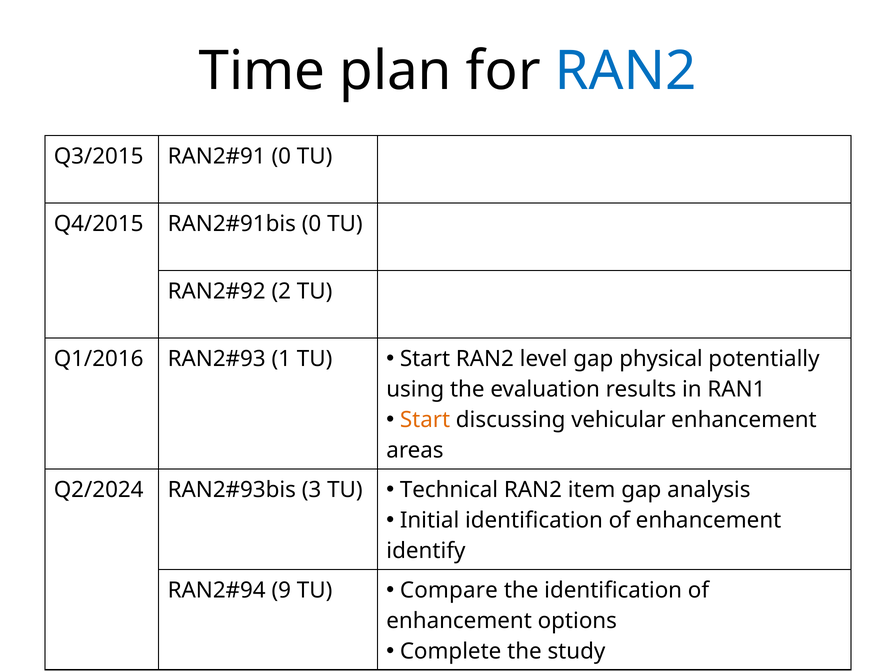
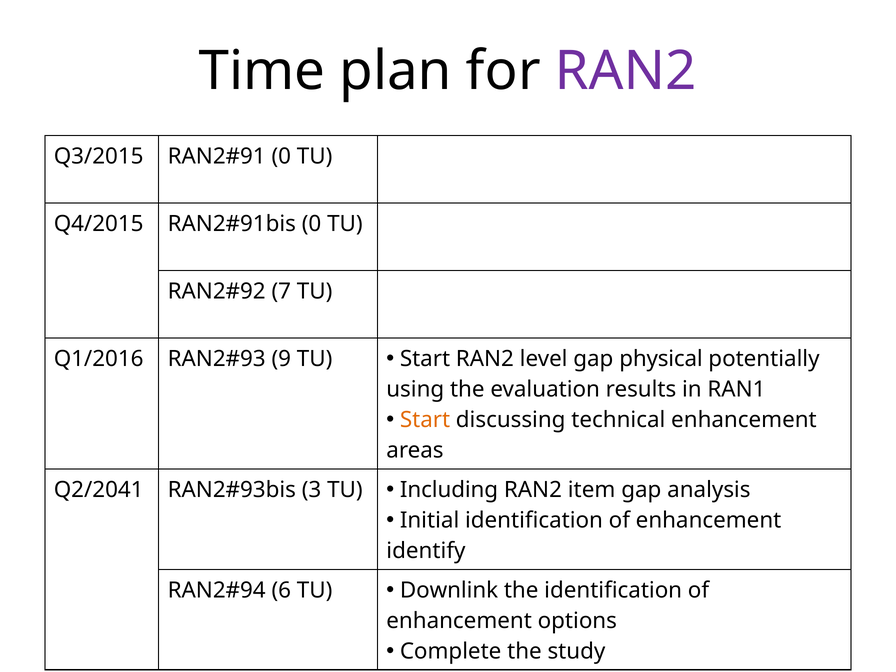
RAN2 at (626, 71) colour: blue -> purple
2: 2 -> 7
1: 1 -> 9
vehicular: vehicular -> technical
Q2/2024: Q2/2024 -> Q2/2041
Technical: Technical -> Including
9: 9 -> 6
Compare: Compare -> Downlink
